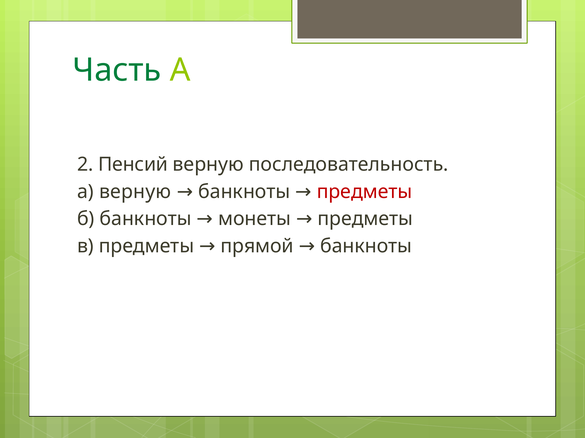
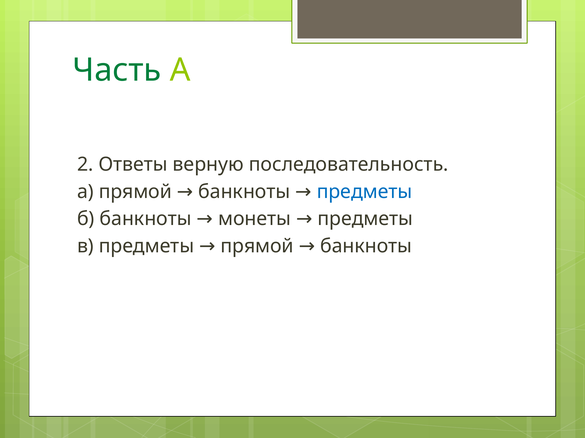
Пенсий: Пенсий -> Ответы
а верную: верную -> прямой
предметы at (364, 192) colour: red -> blue
